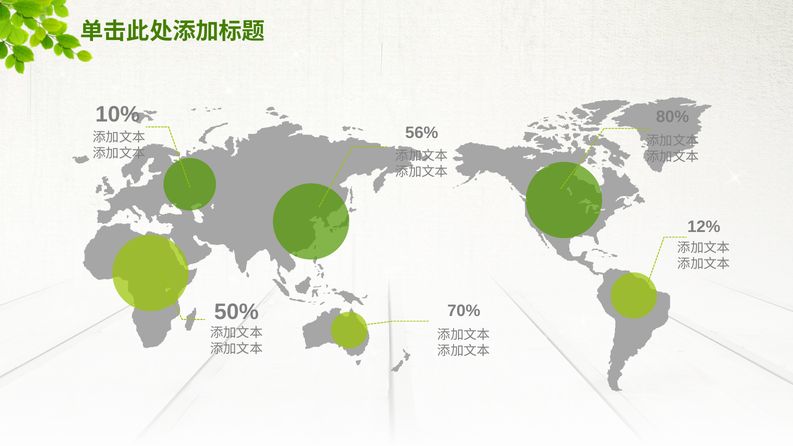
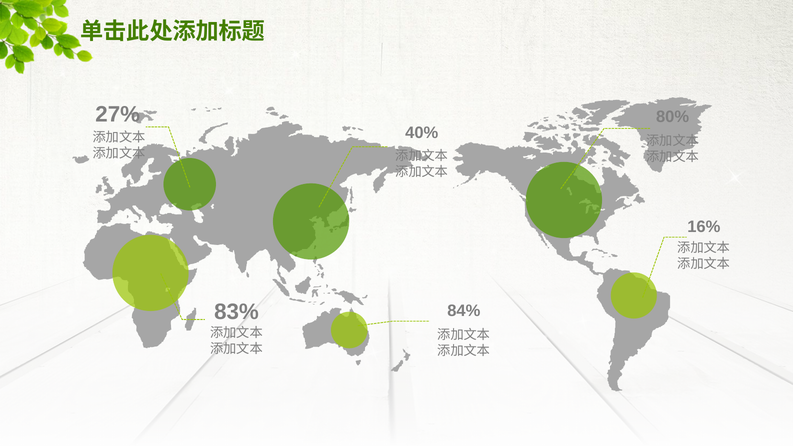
10%: 10% -> 27%
56%: 56% -> 40%
12%: 12% -> 16%
50%: 50% -> 83%
70%: 70% -> 84%
